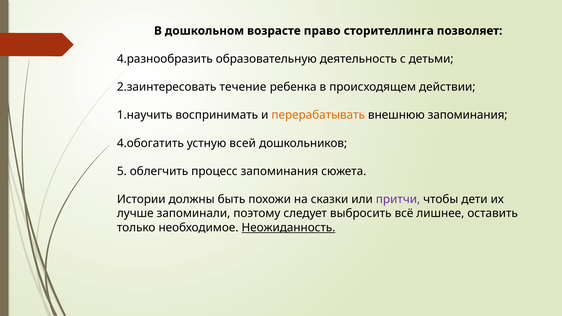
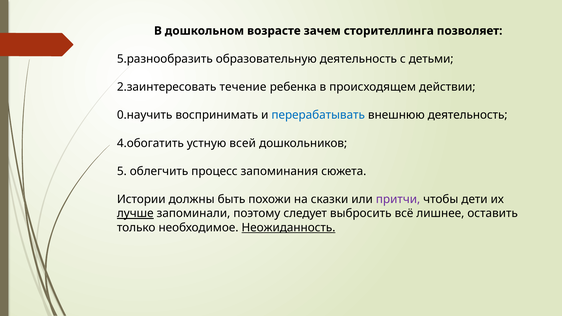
право: право -> зачем
4.разнообразить: 4.разнообразить -> 5.разнообразить
1.научить: 1.научить -> 0.научить
перерабатывать colour: orange -> blue
внешнюю запоминания: запоминания -> деятельность
лучше underline: none -> present
